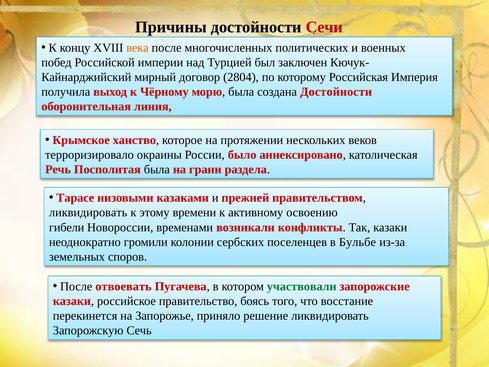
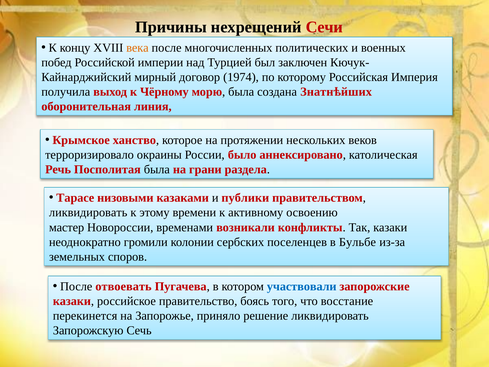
Причины достойности: достойности -> нехрещений
2804: 2804 -> 1974
создана Достойности: Достойности -> Знатнѣйших
прежней: прежней -> публики
гибели: гибели -> мастер
участвовали colour: green -> blue
